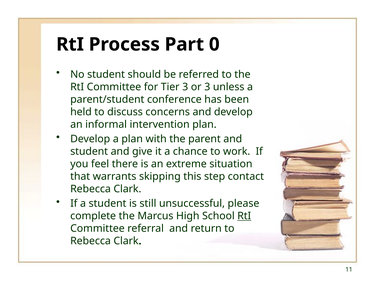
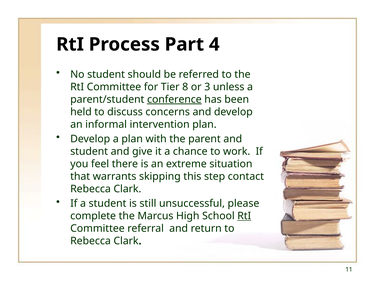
0: 0 -> 4
Tier 3: 3 -> 8
conference underline: none -> present
